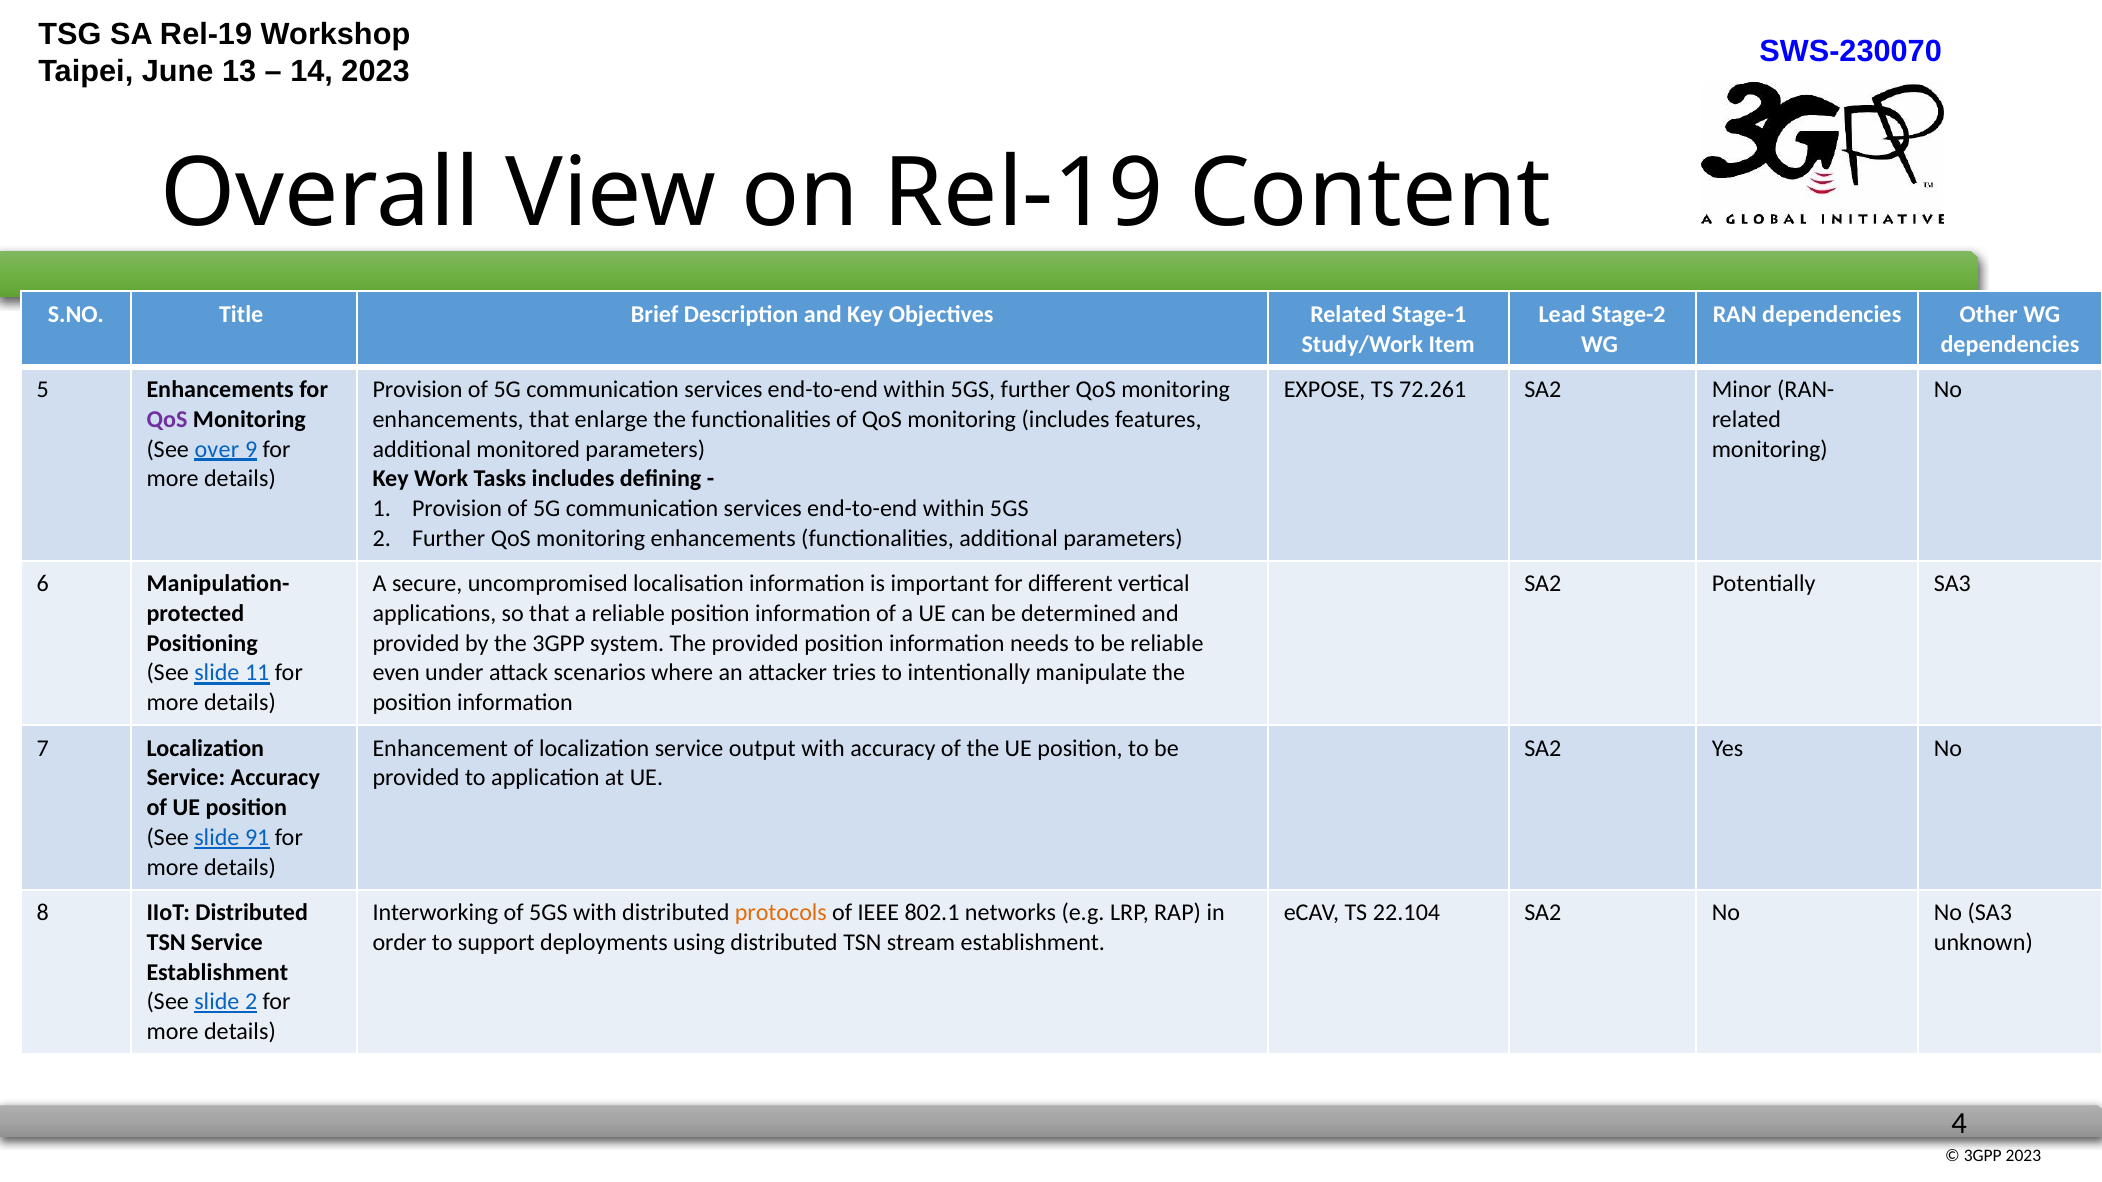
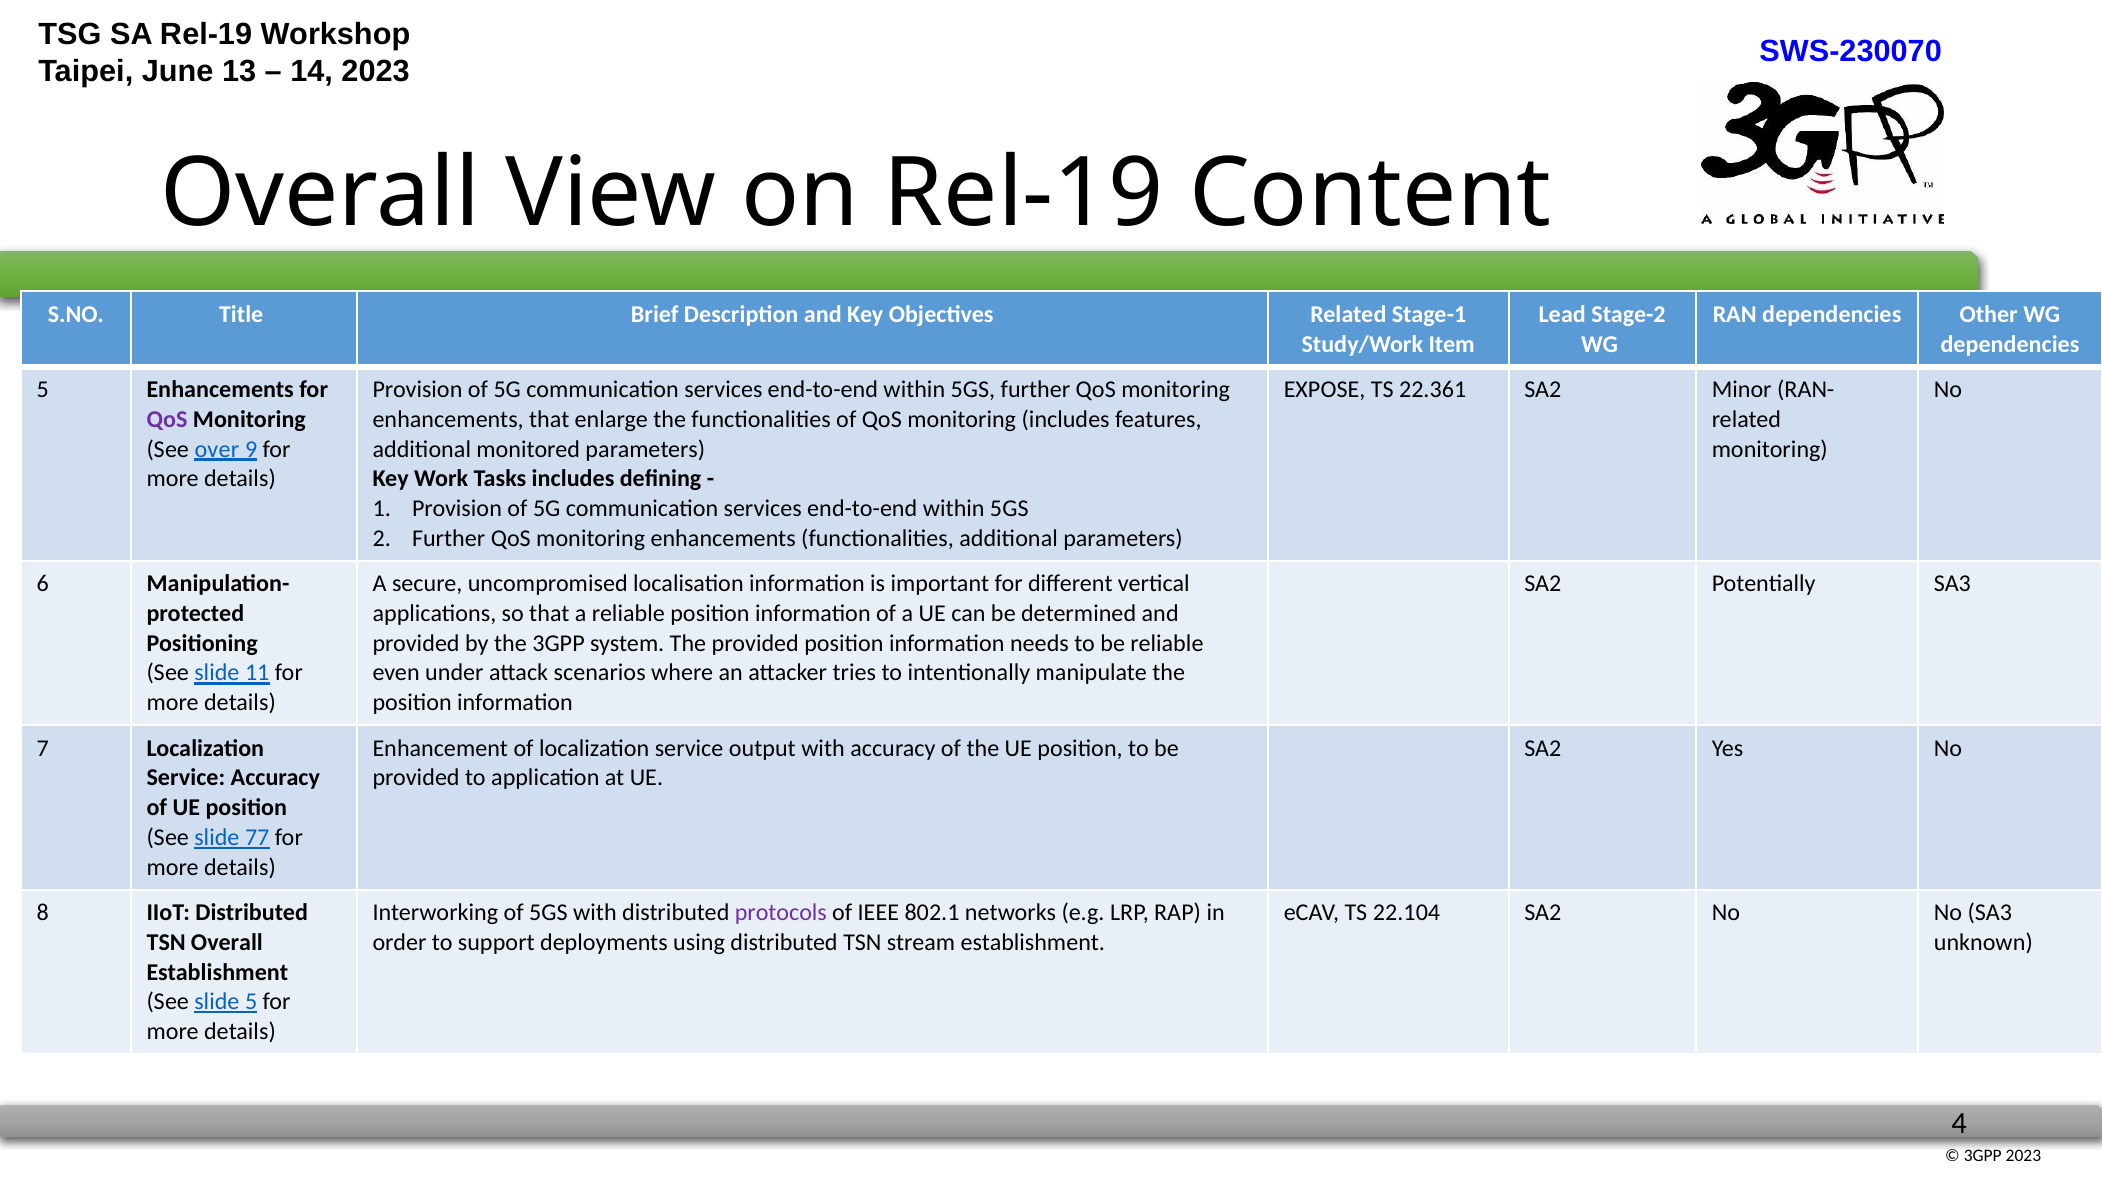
72.261: 72.261 -> 22.361
91: 91 -> 77
protocols colour: orange -> purple
TSN Service: Service -> Overall
slide 2: 2 -> 5
